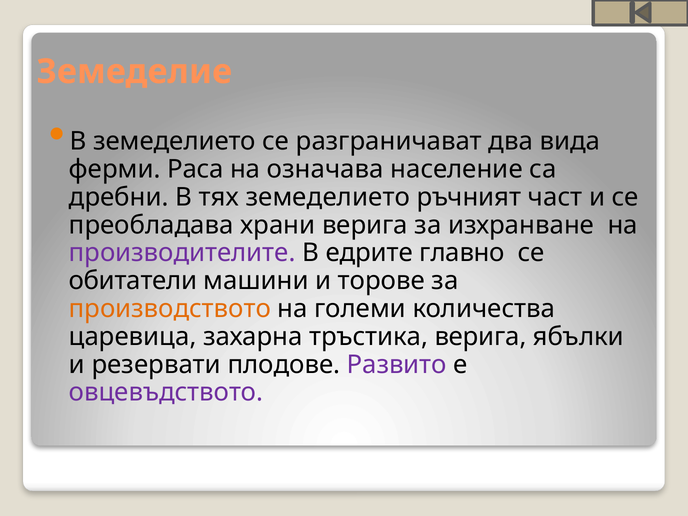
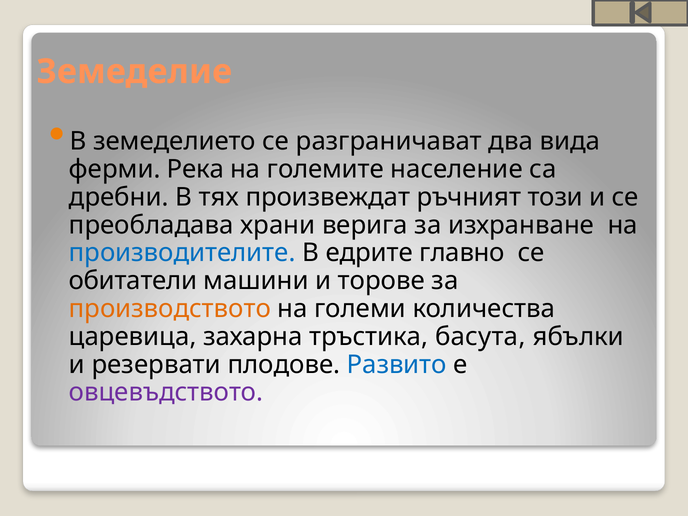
Раса: Раса -> Река
означава: означава -> големите
тях земеделието: земеделието -> произвеждат
част: част -> този
производителите colour: purple -> blue
тръстика верига: верига -> басута
Развито colour: purple -> blue
